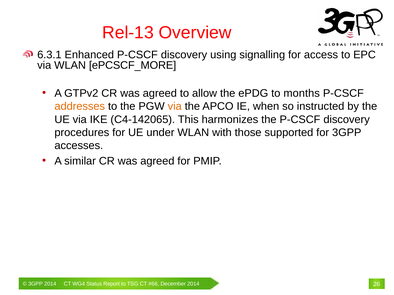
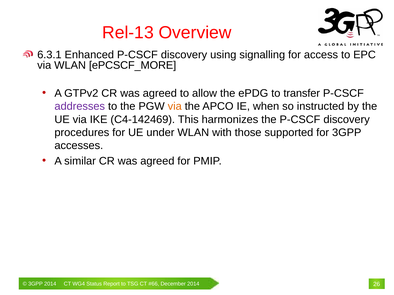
months: months -> transfer
addresses colour: orange -> purple
C4-142065: C4-142065 -> C4-142469
